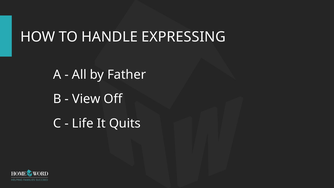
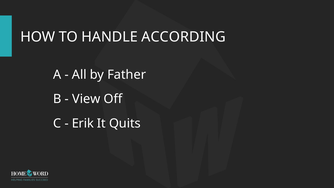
EXPRESSING: EXPRESSING -> ACCORDING
Life: Life -> Erik
